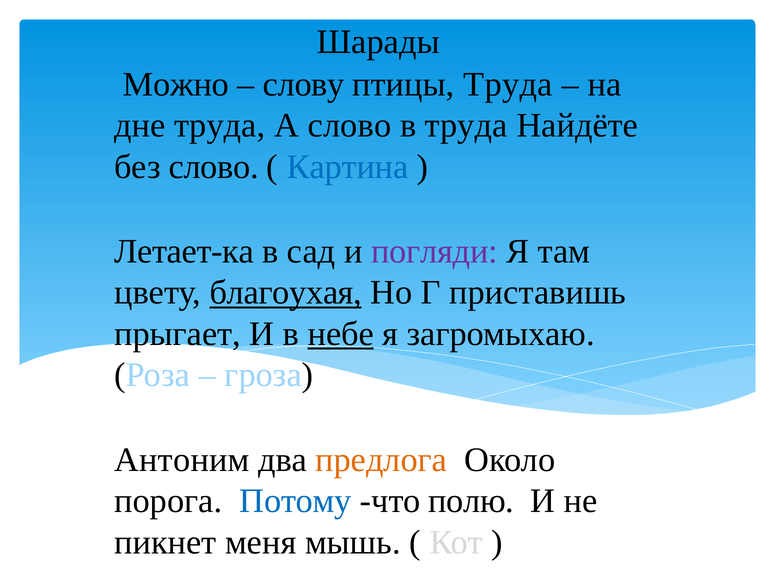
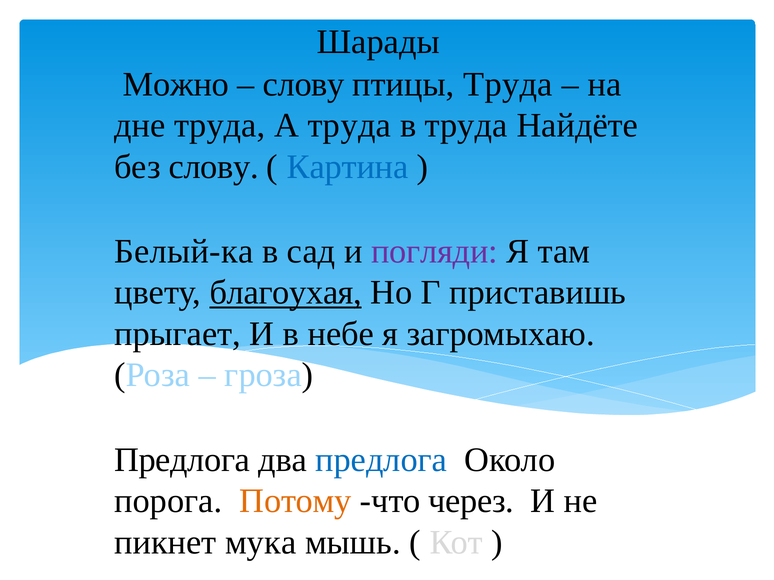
А слово: слово -> труда
без слово: слово -> слову
Летает-ка: Летает-ка -> Белый-ка
небе underline: present -> none
Антоним at (182, 460): Антоним -> Предлога
предлога at (381, 460) colour: orange -> blue
Потому colour: blue -> orange
полю: полю -> через
меня: меня -> мука
